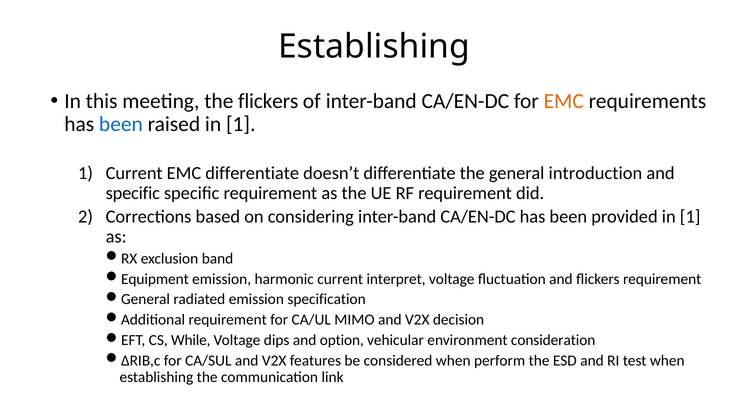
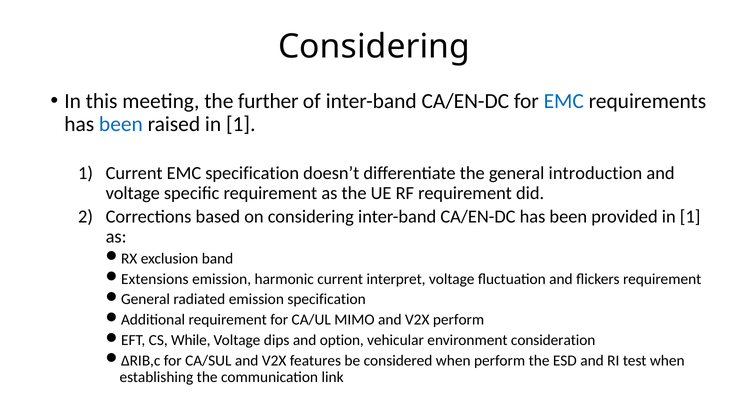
Establishing at (374, 47): Establishing -> Considering
the flickers: flickers -> further
EMC at (564, 101) colour: orange -> blue
EMC differentiate: differentiate -> specification
specific at (133, 193): specific -> voltage
Equipment: Equipment -> Extensions
V2X decision: decision -> perform
